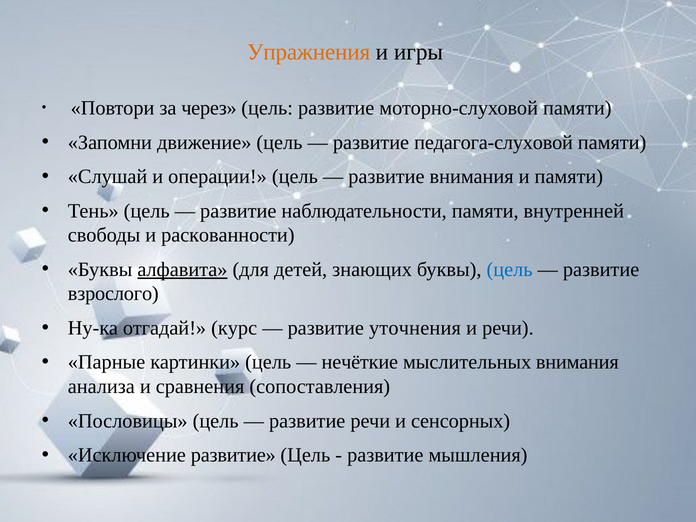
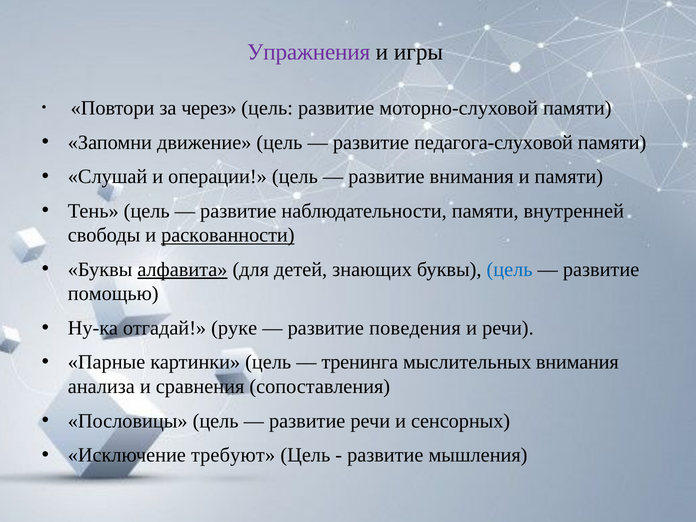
Упражнения colour: orange -> purple
раскованности underline: none -> present
взрослого: взрослого -> помощью
курс: курс -> руке
уточнения: уточнения -> поведения
нечёткие: нечёткие -> тренинга
Исключение развитие: развитие -> требуют
